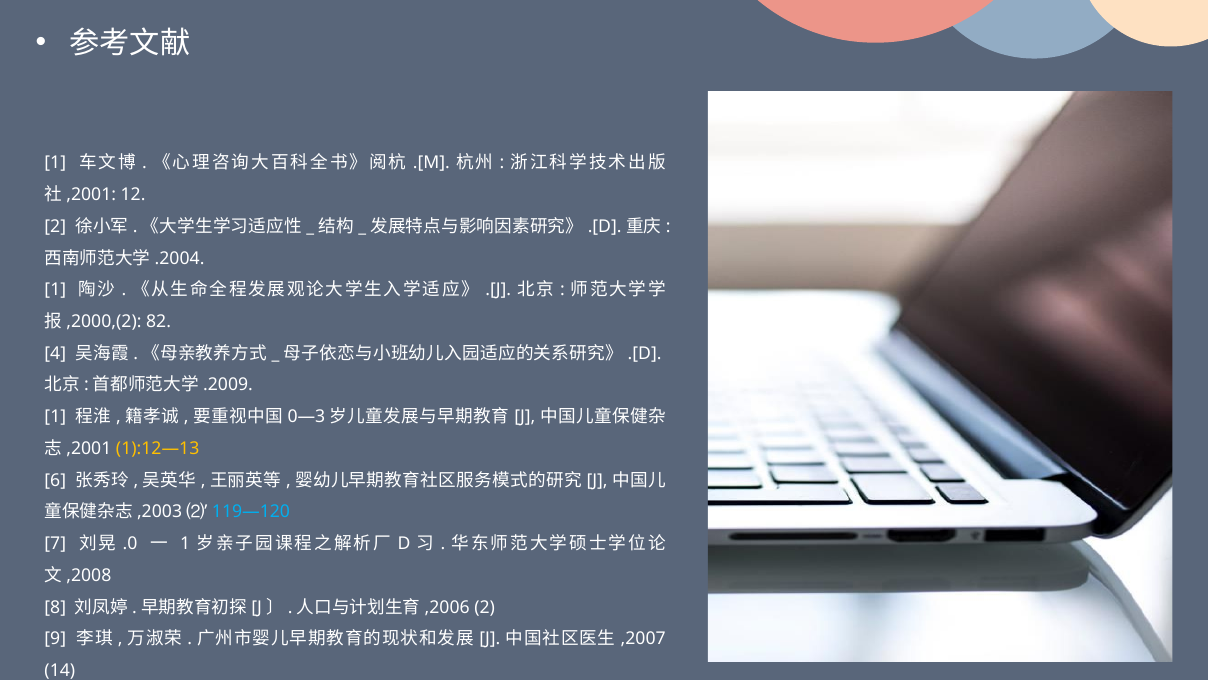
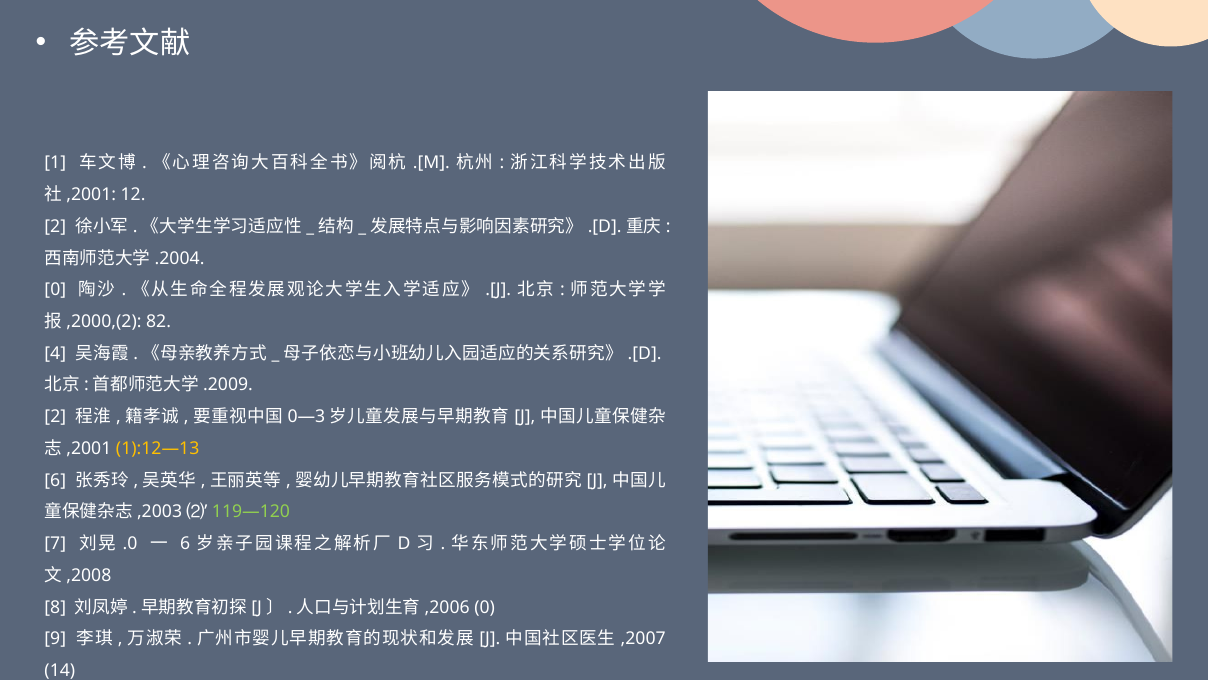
1 at (55, 290): 1 -> 0
1 at (55, 417): 1 -> 2
119—120 colour: light blue -> light green
1 at (185, 543): 1 -> 6
2 at (485, 607): 2 -> 0
